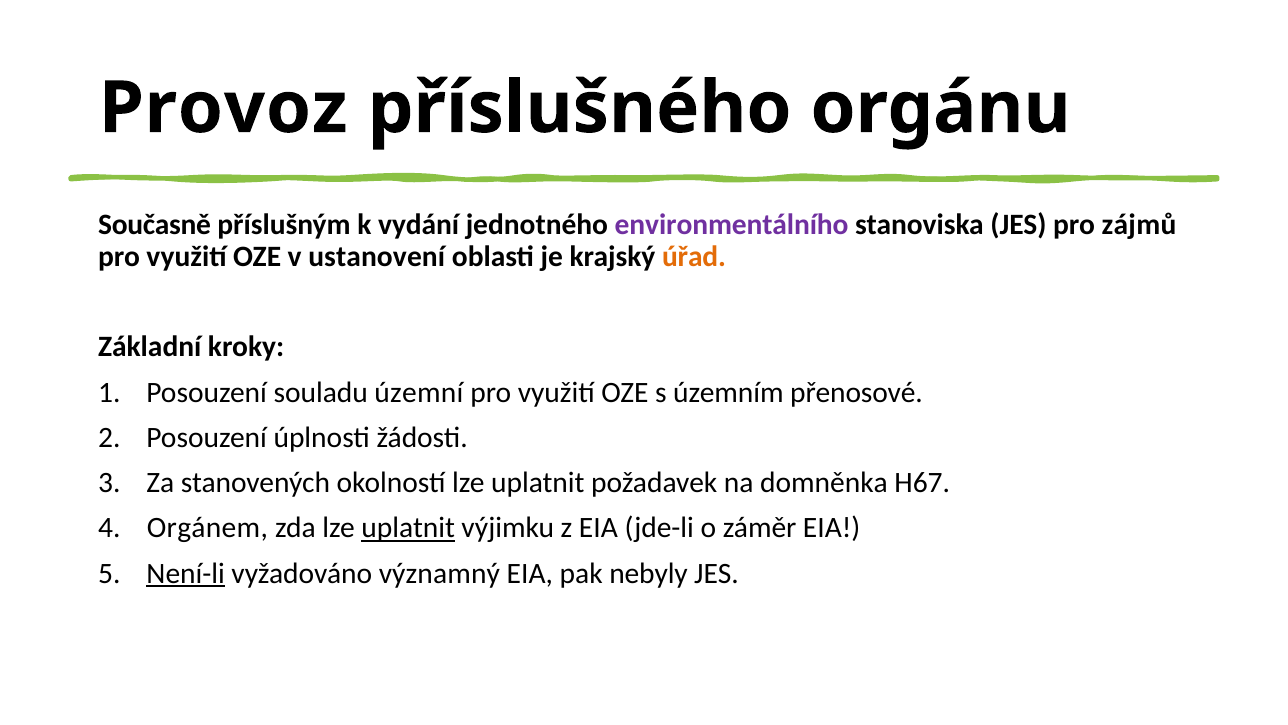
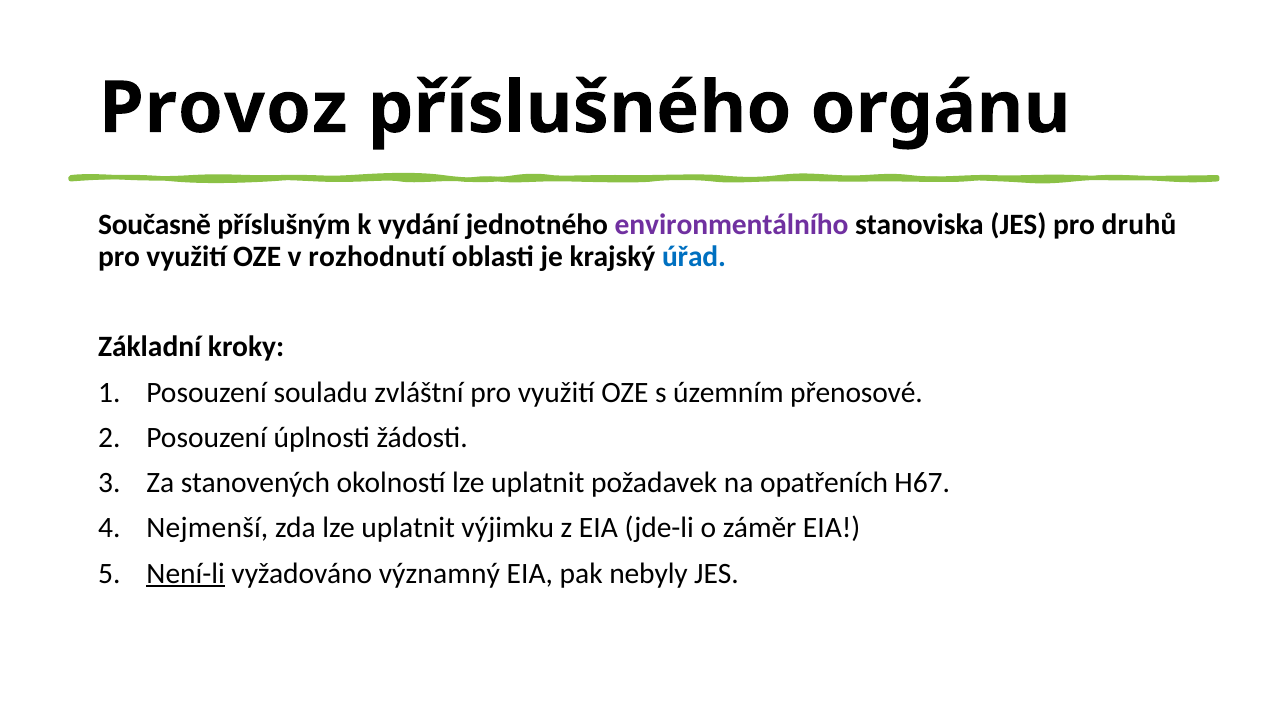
zájmů: zájmů -> druhů
ustanovení: ustanovení -> rozhodnutí
úřad colour: orange -> blue
územní: územní -> zvláštní
domněnka: domněnka -> opatřeních
Orgánem: Orgánem -> Nejmenší
uplatnit at (408, 528) underline: present -> none
